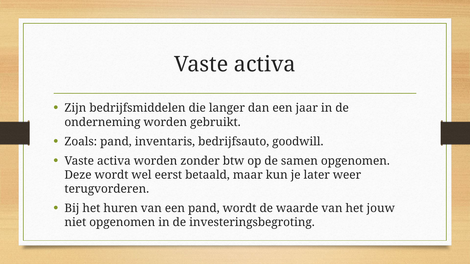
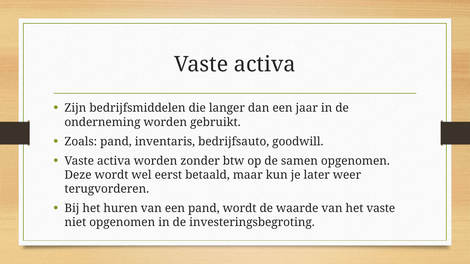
het jouw: jouw -> vaste
